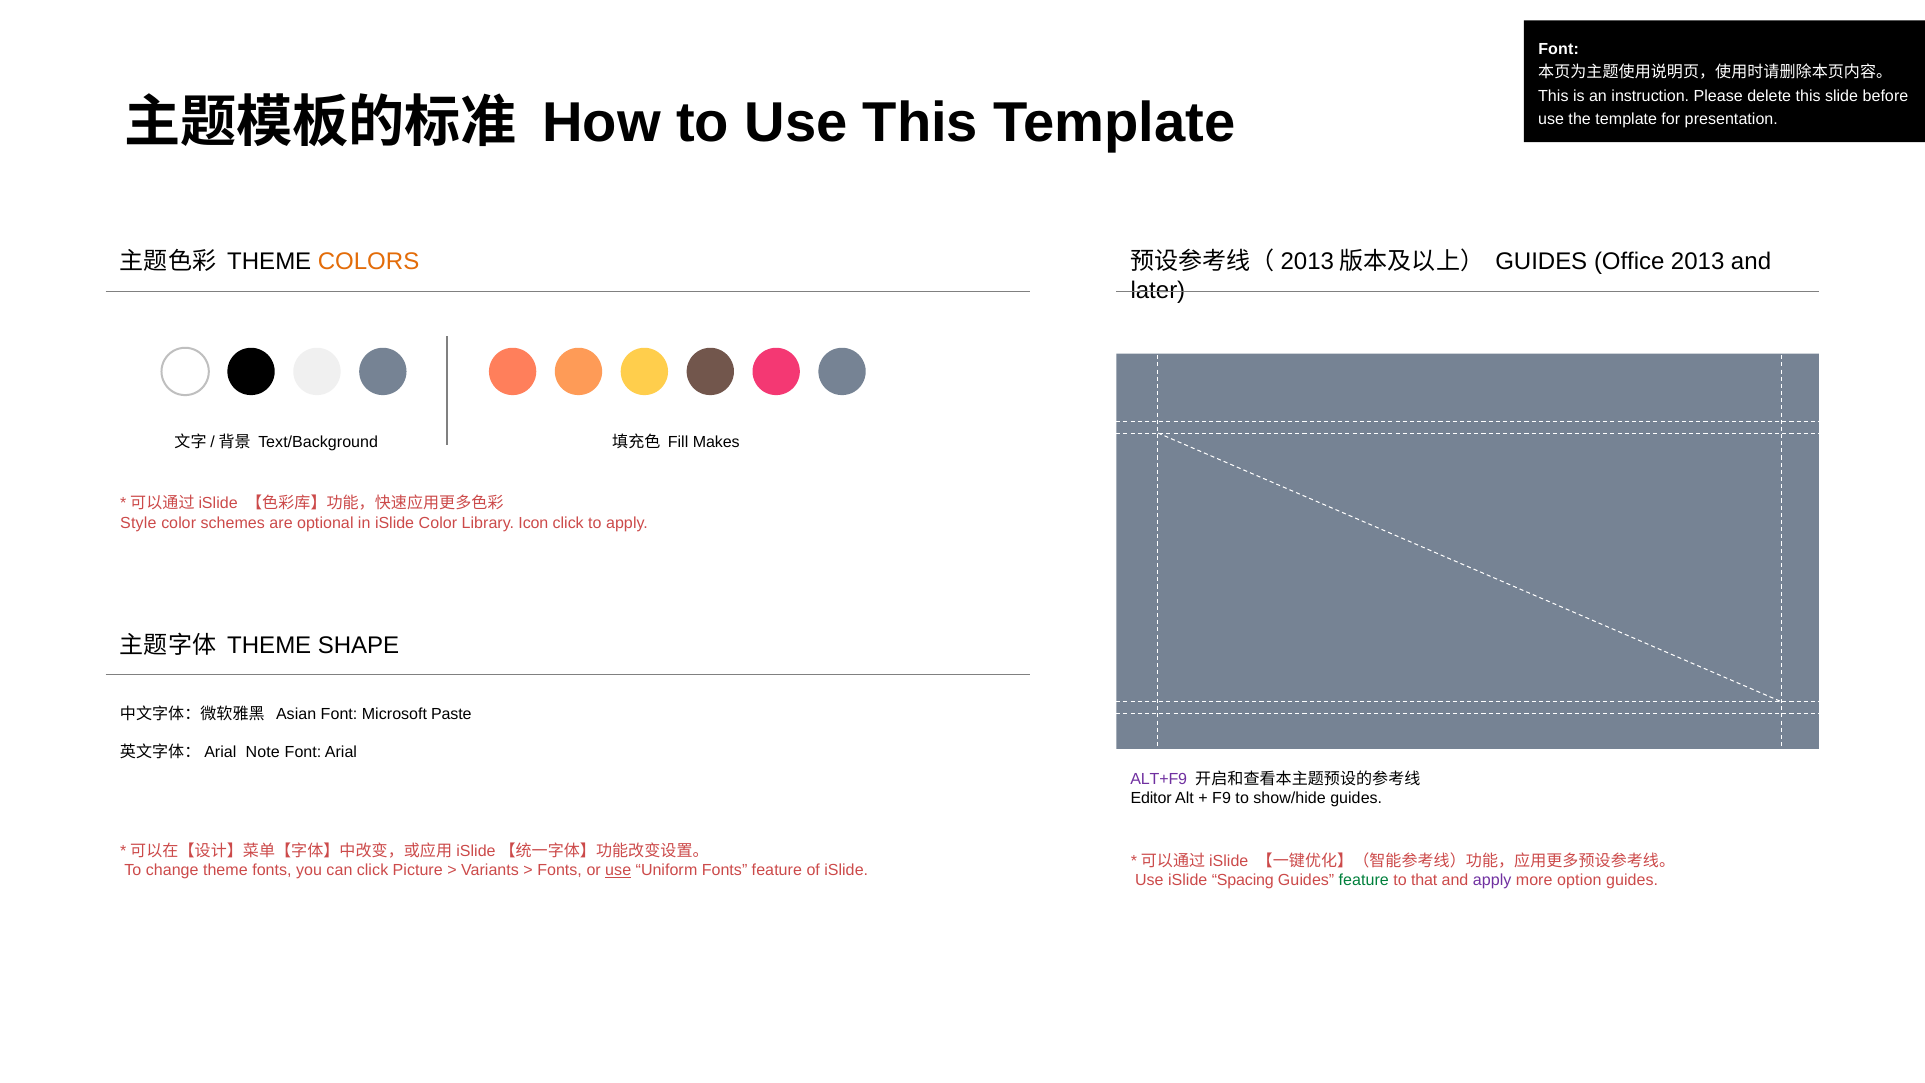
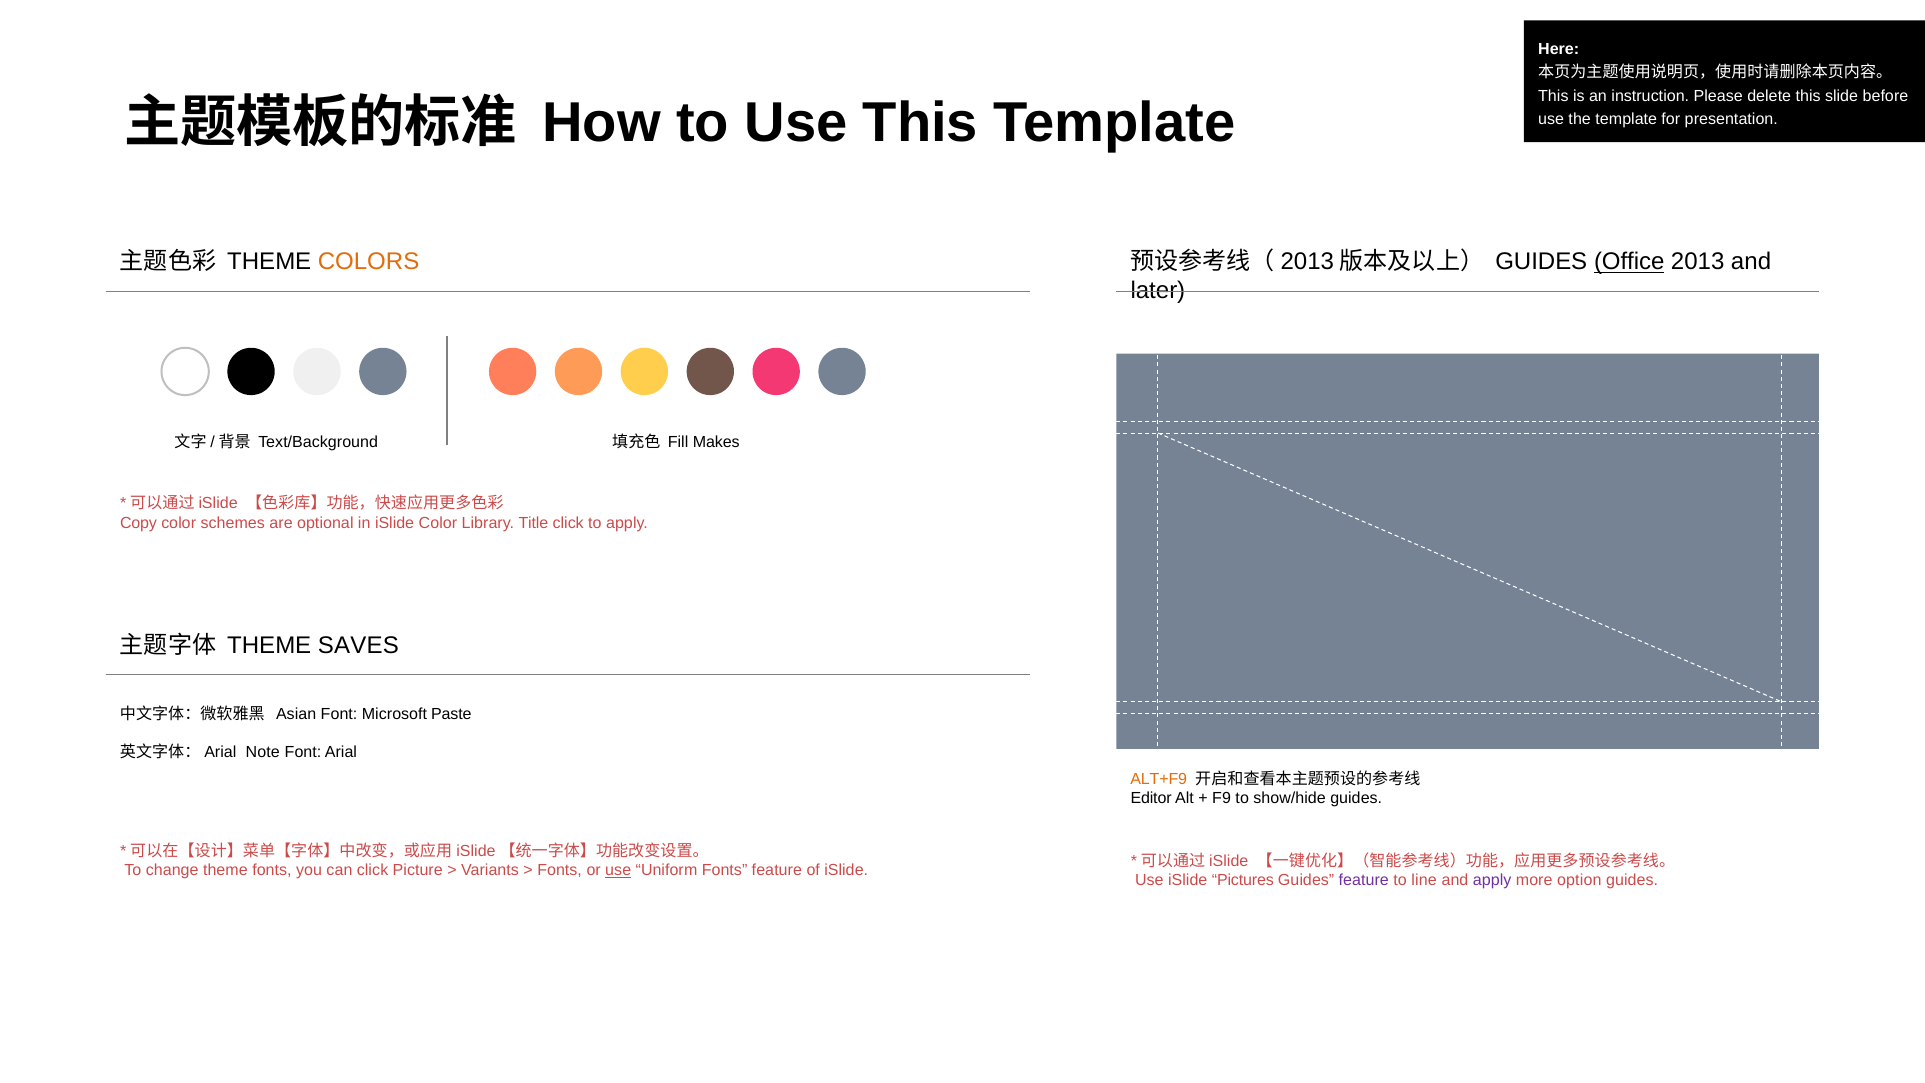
Font at (1559, 50): Font -> Here
Office underline: none -> present
Style: Style -> Copy
Icon: Icon -> Title
SHAPE: SHAPE -> SAVES
ALT+F9 colour: purple -> orange
Spacing: Spacing -> Pictures
feature at (1364, 880) colour: green -> purple
that: that -> line
